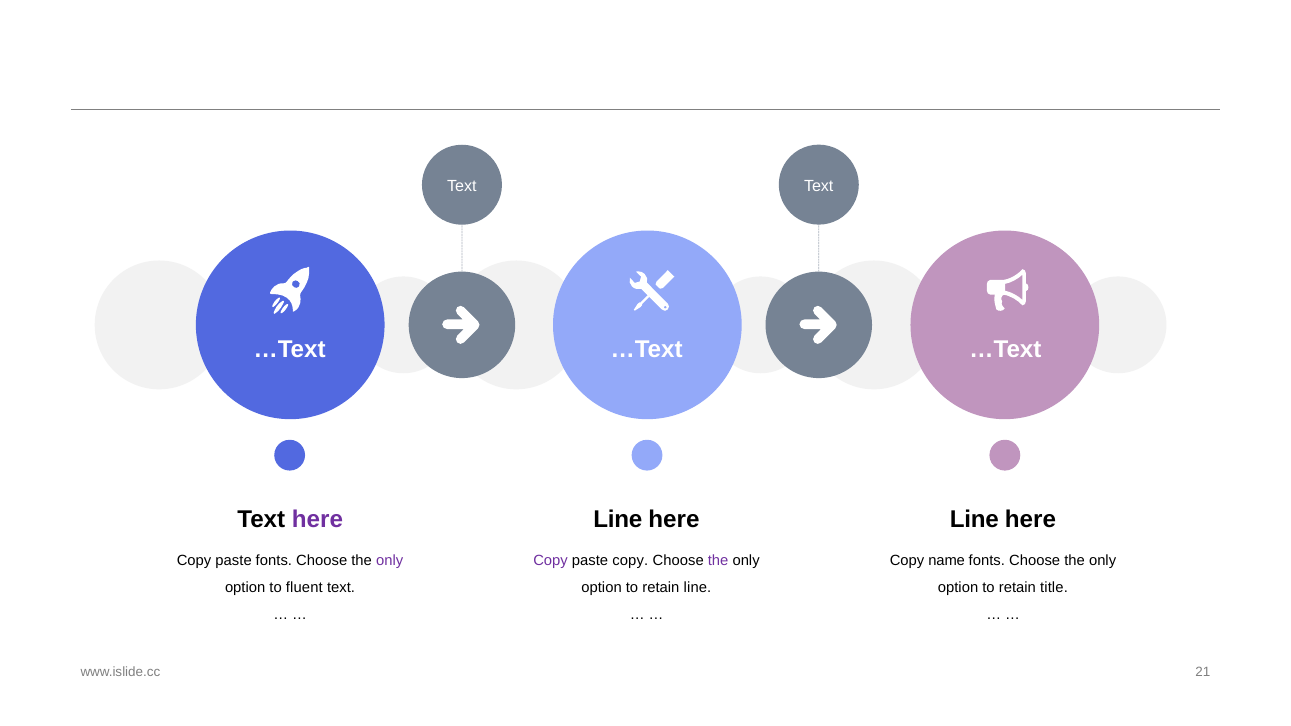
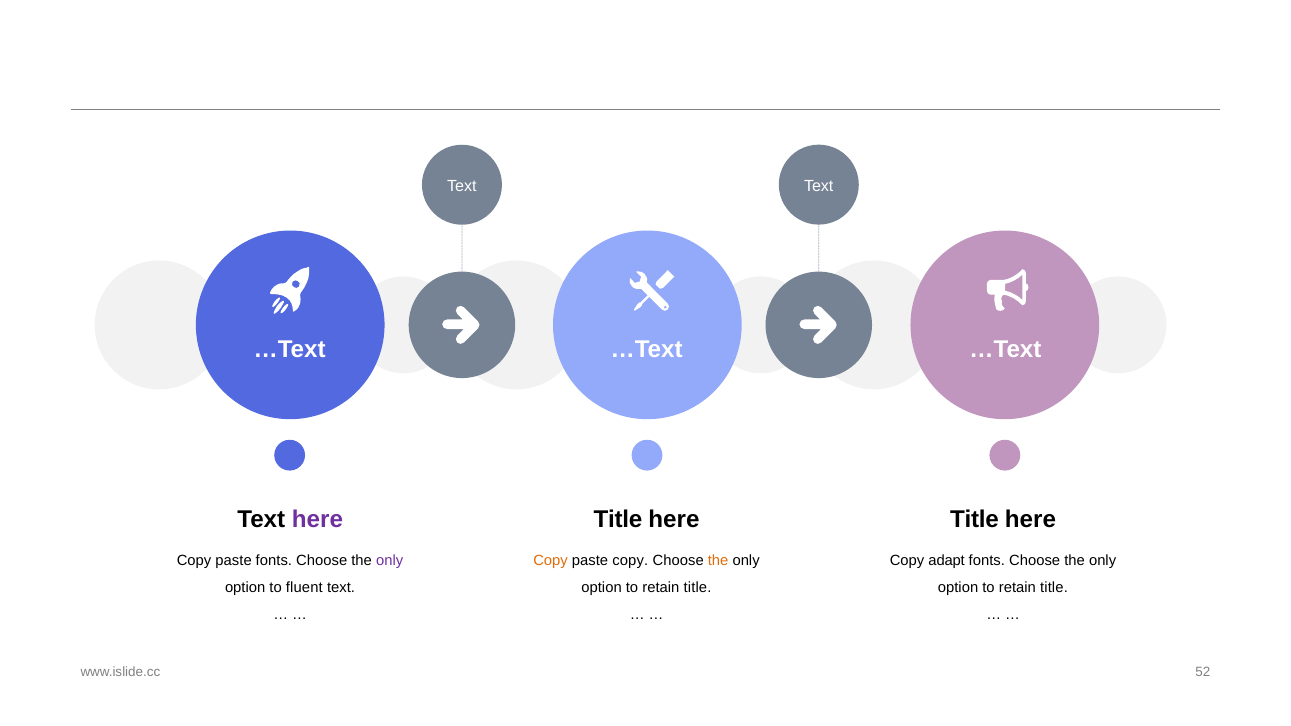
Line at (618, 520): Line -> Title
Line at (974, 520): Line -> Title
Copy at (551, 561) colour: purple -> orange
the at (718, 561) colour: purple -> orange
name: name -> adapt
line at (697, 588): line -> title
21: 21 -> 52
